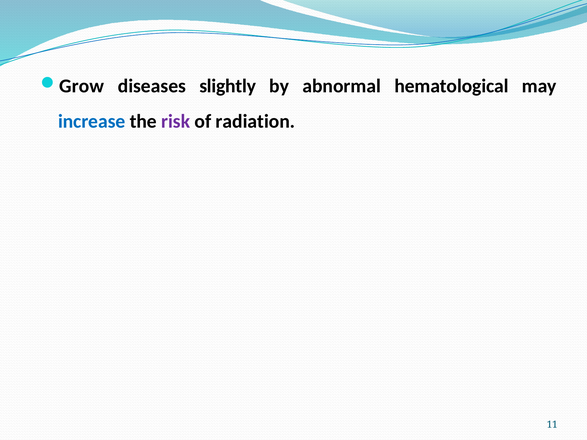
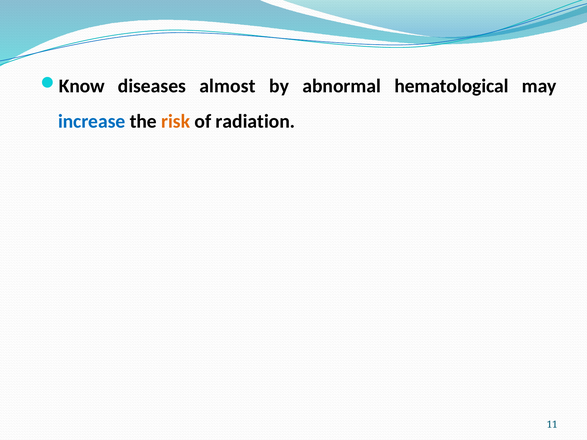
Grow: Grow -> Know
slightly: slightly -> almost
risk colour: purple -> orange
